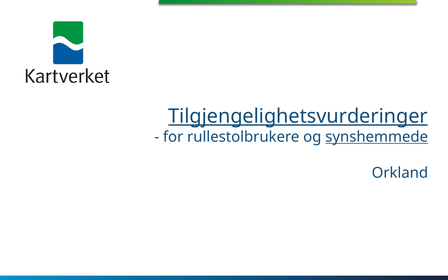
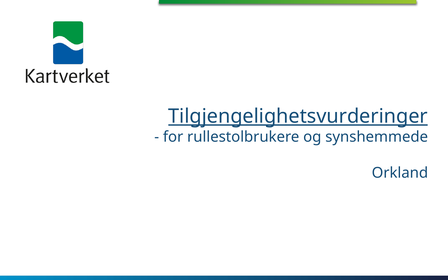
synshemmede underline: present -> none
